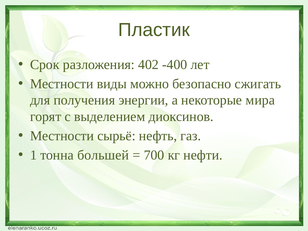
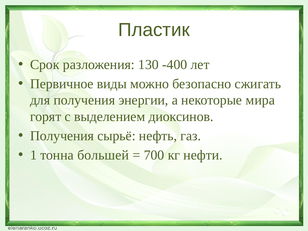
402: 402 -> 130
Местности at (62, 84): Местности -> Первичное
Местности at (62, 136): Местности -> Получения
